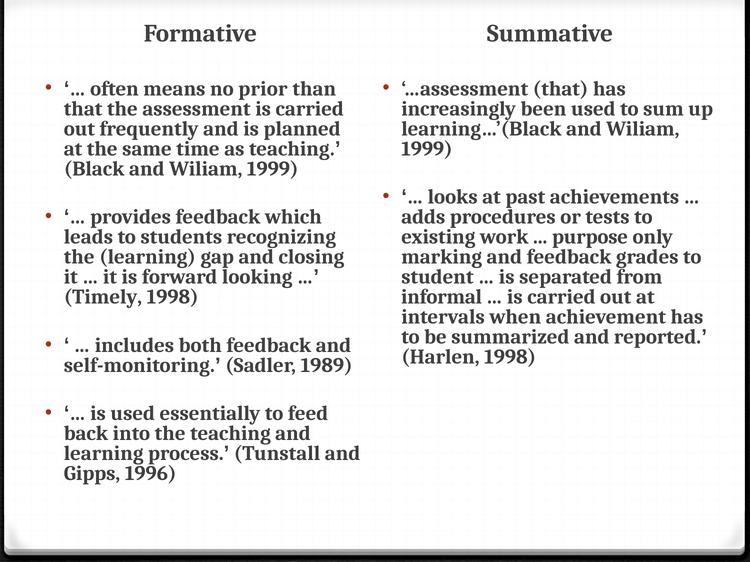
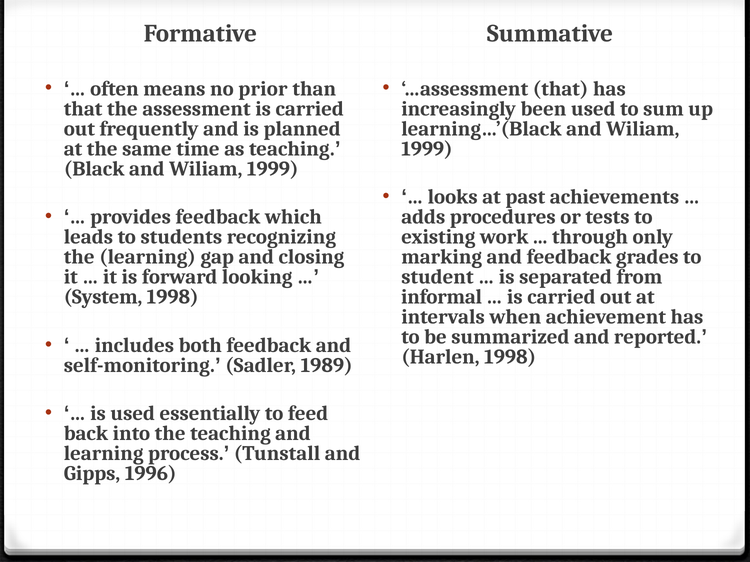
purpose: purpose -> through
Timely: Timely -> System
